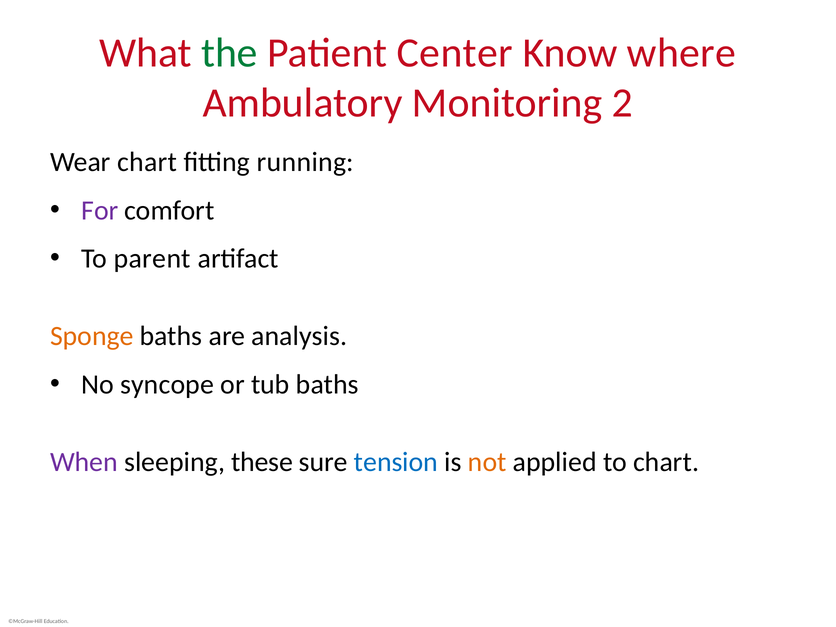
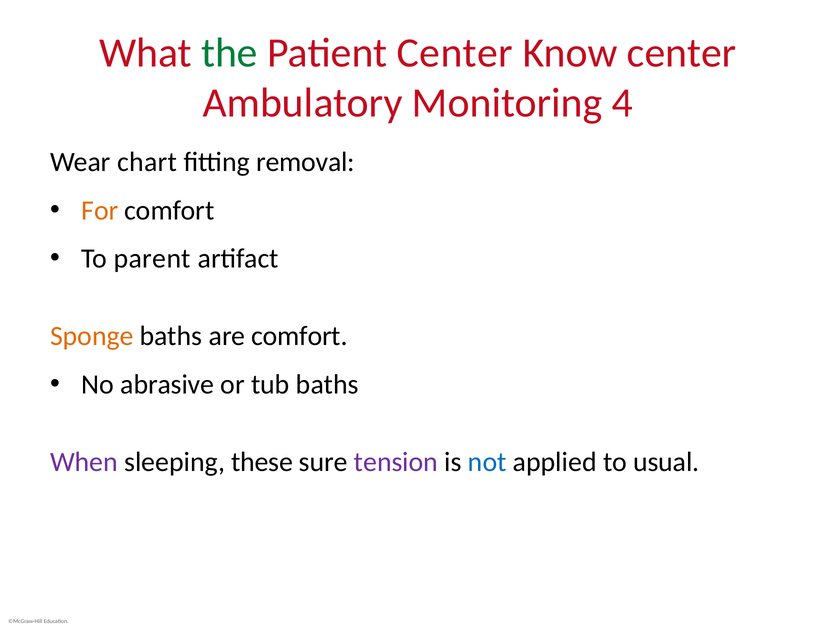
Know where: where -> center
2: 2 -> 4
running: running -> removal
For colour: purple -> orange
are analysis: analysis -> comfort
syncope: syncope -> abrasive
tension colour: blue -> purple
not colour: orange -> blue
to chart: chart -> usual
